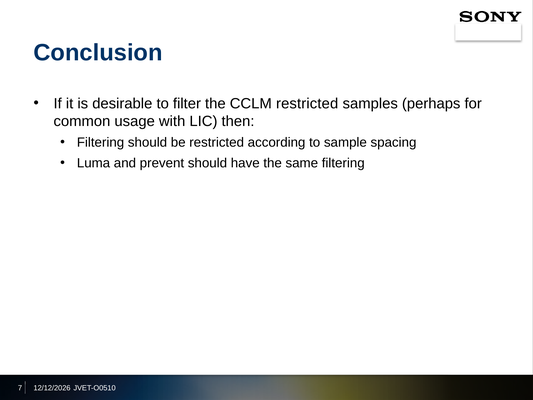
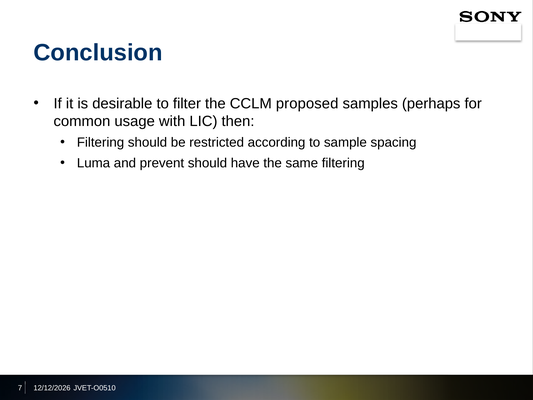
CCLM restricted: restricted -> proposed
